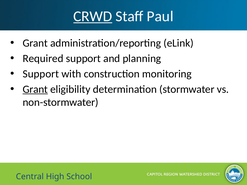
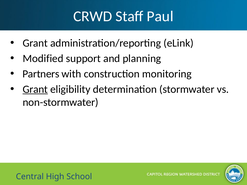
CRWD underline: present -> none
Required: Required -> Modified
Support at (41, 74): Support -> Partners
